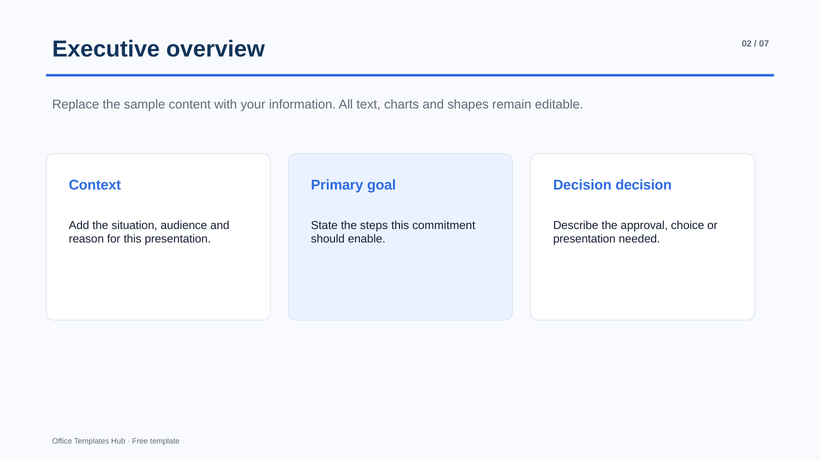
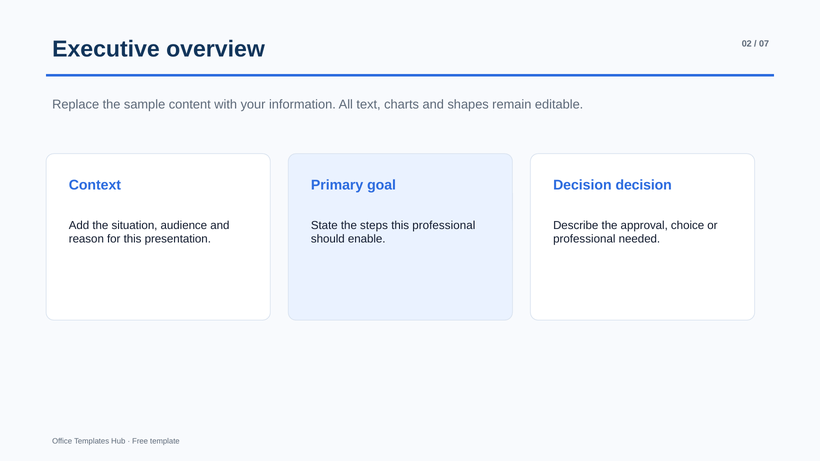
this commitment: commitment -> professional
presentation at (584, 239): presentation -> professional
